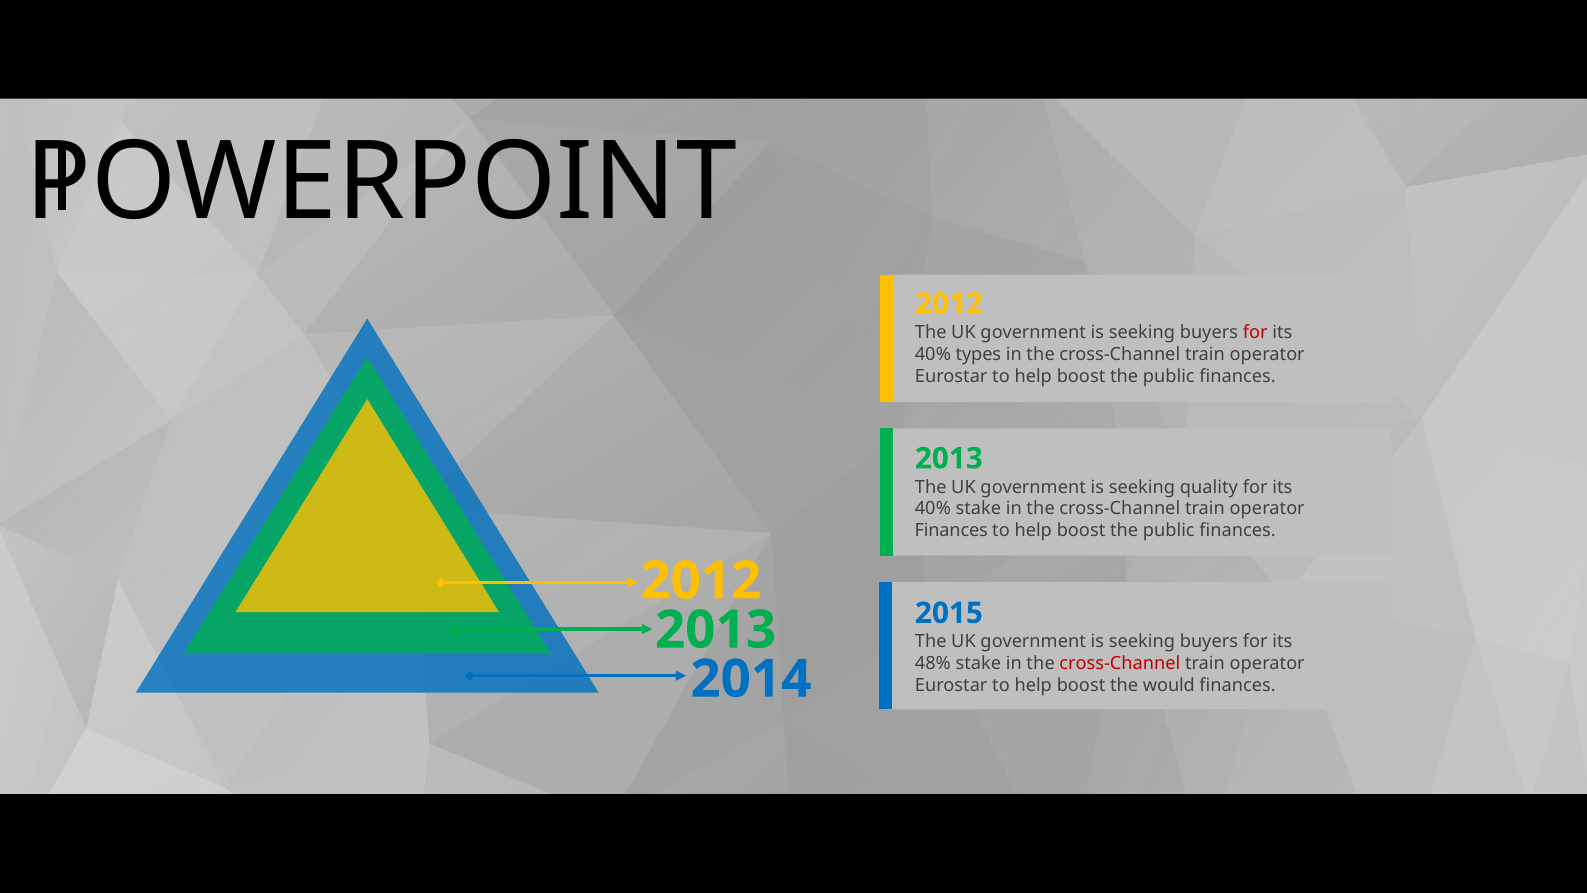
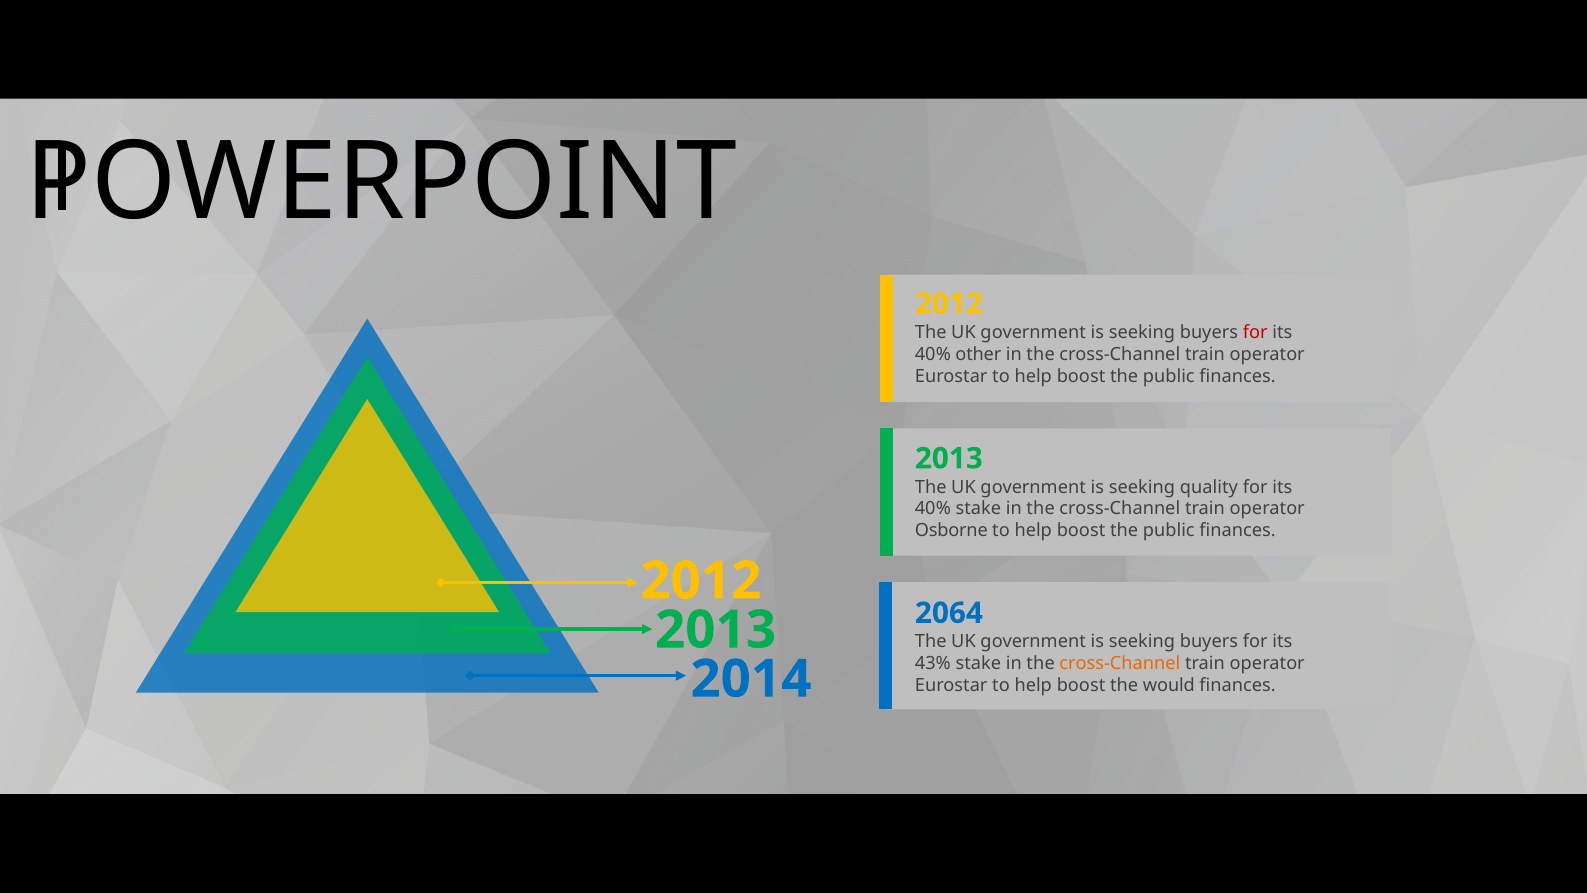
types: types -> other
Finances at (951, 531): Finances -> Osborne
2015: 2015 -> 2064
48%: 48% -> 43%
cross-Channel at (1120, 663) colour: red -> orange
